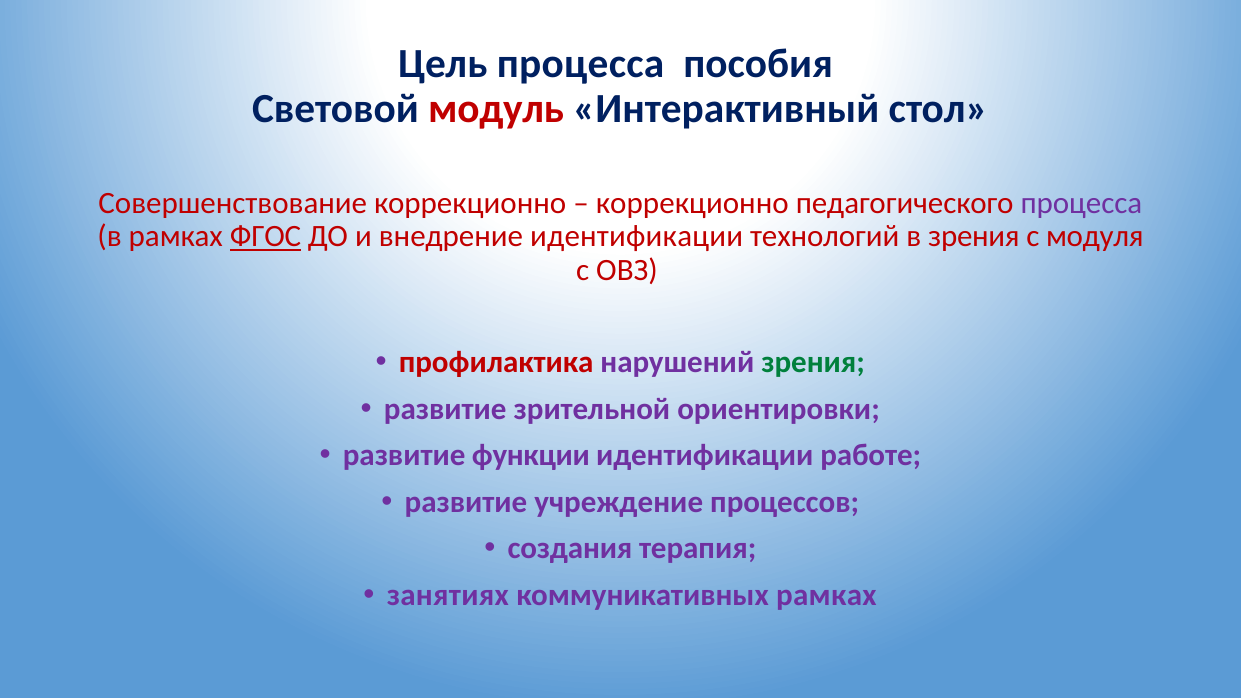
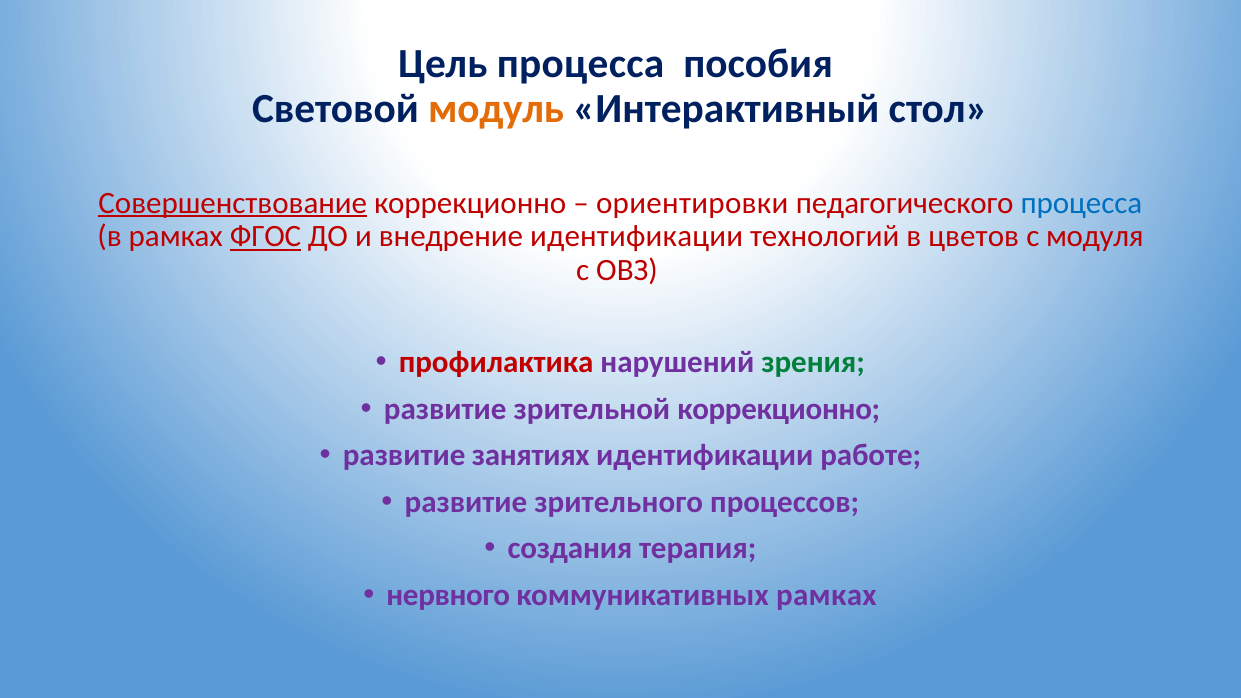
модуль colour: red -> orange
Совершенствование underline: none -> present
коррекционно at (692, 203): коррекционно -> ориентировки
процесса at (1081, 203) colour: purple -> blue
в зрения: зрения -> цветов
зрительной ориентировки: ориентировки -> коррекционно
функции: функции -> занятиях
учреждение: учреждение -> зрительного
занятиях: занятиях -> нервного
